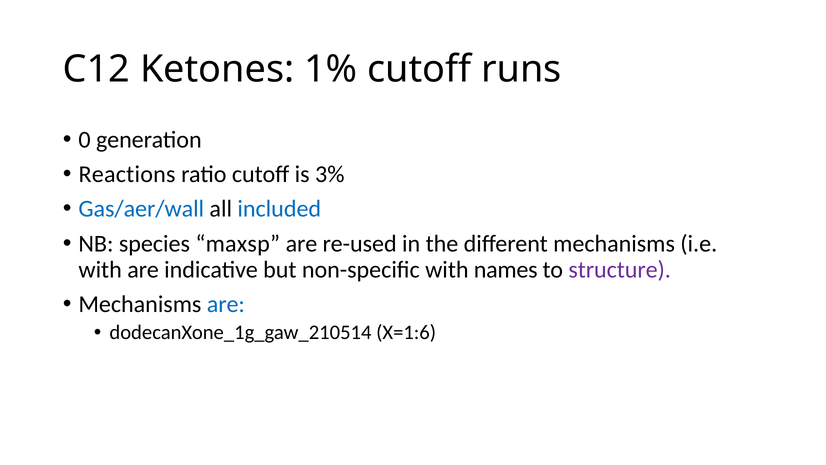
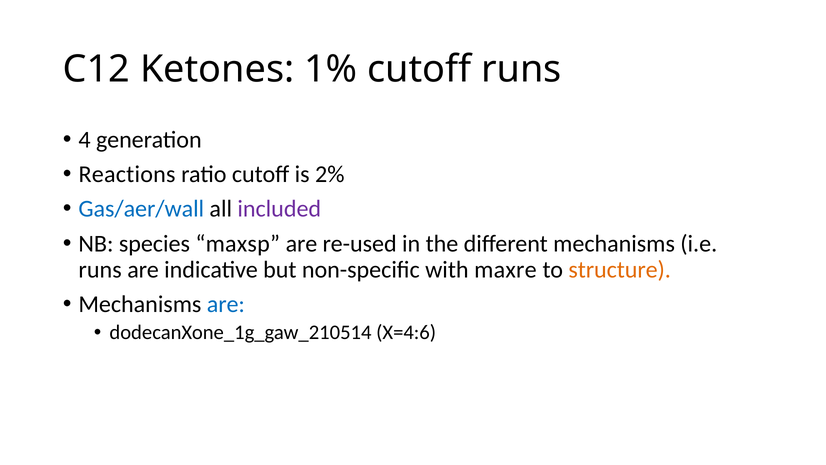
0: 0 -> 4
3%: 3% -> 2%
included colour: blue -> purple
with at (100, 269): with -> runs
names: names -> maxre
structure colour: purple -> orange
X=1:6: X=1:6 -> X=4:6
